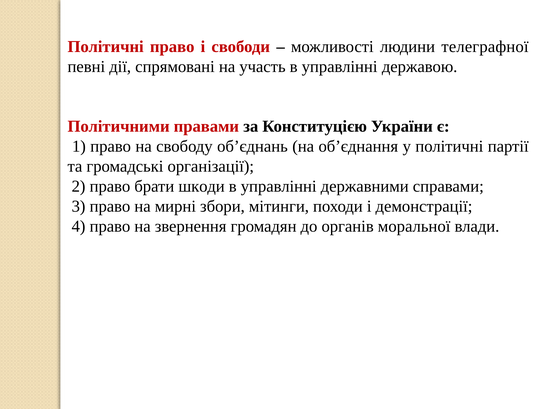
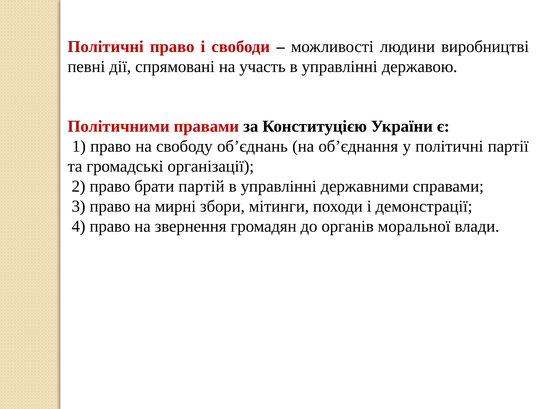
телеграфної: телеграфної -> виробництві
шкоди: шкоди -> партій
